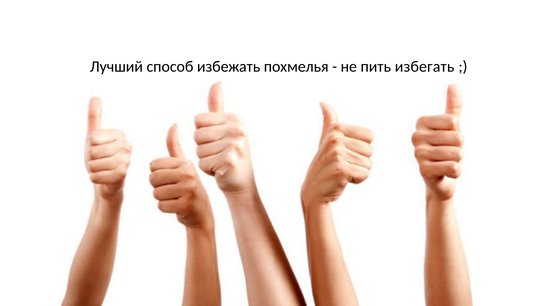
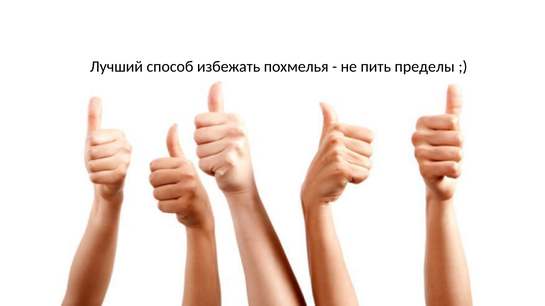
избегать: избегать -> пределы
